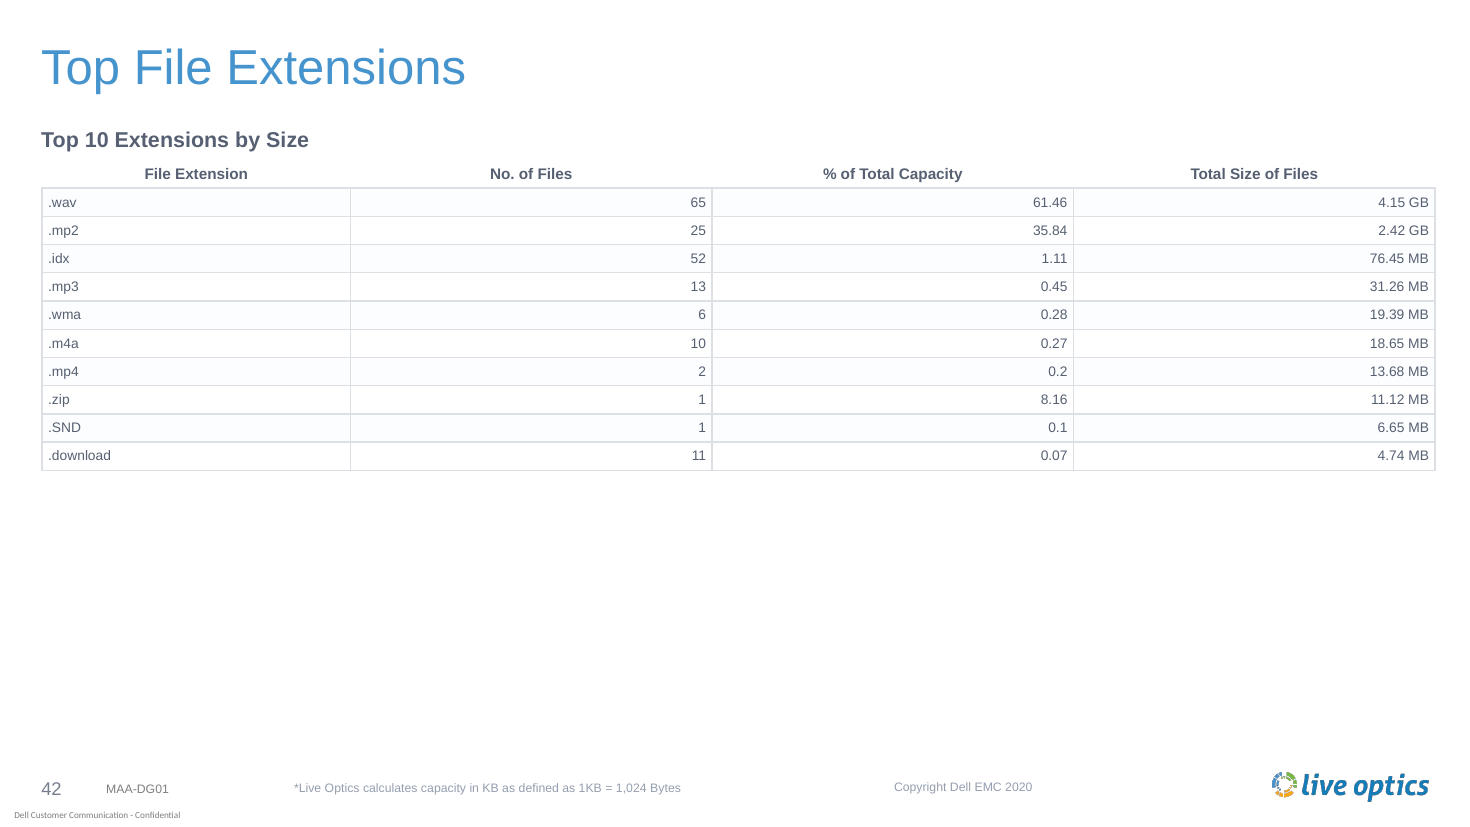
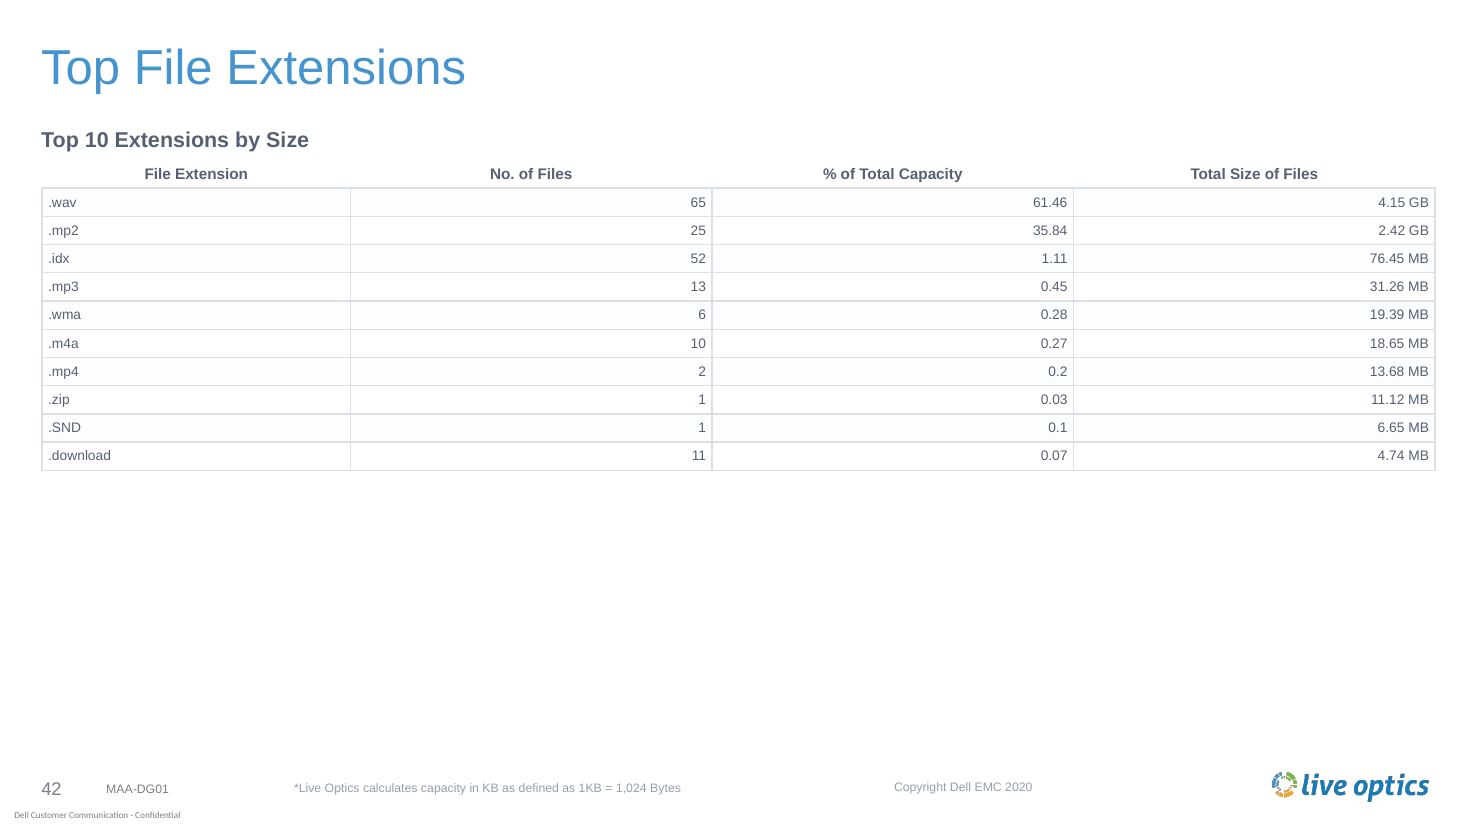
8.16: 8.16 -> 0.03
